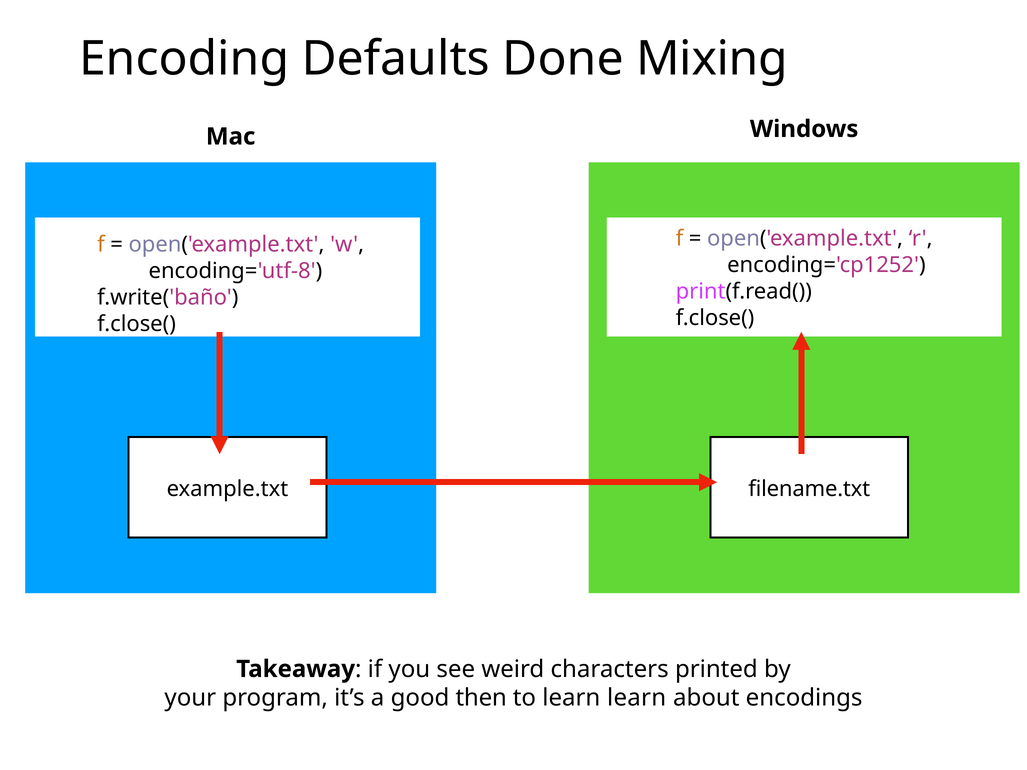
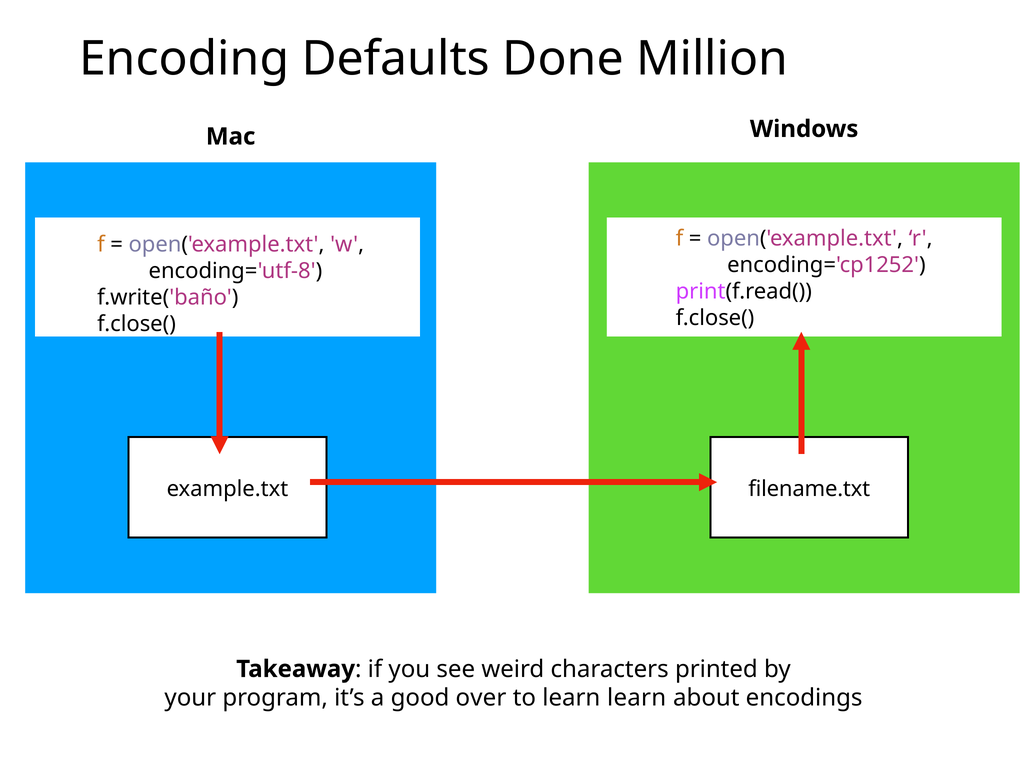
Mixing: Mixing -> Million
then: then -> over
